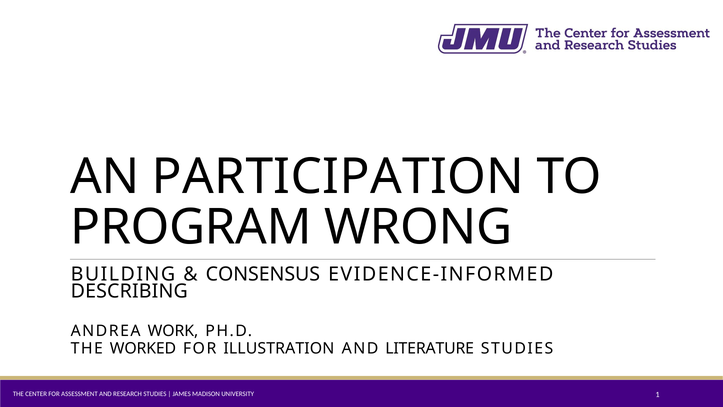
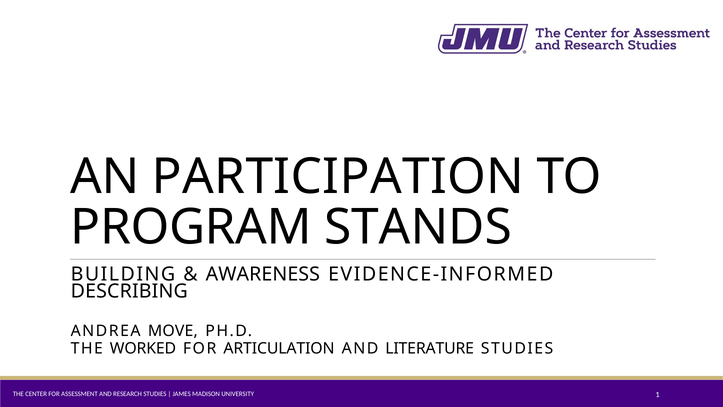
WRONG: WRONG -> STANDS
CONSENSUS: CONSENSUS -> AWARENESS
WORK: WORK -> MOVE
ILLUSTRATION: ILLUSTRATION -> ARTICULATION
